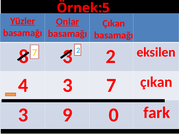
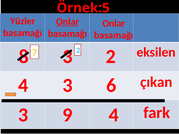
Yüzler underline: present -> none
Çıkan at (114, 23): Çıkan -> Onlar
3 7: 7 -> 6
9 0: 0 -> 4
